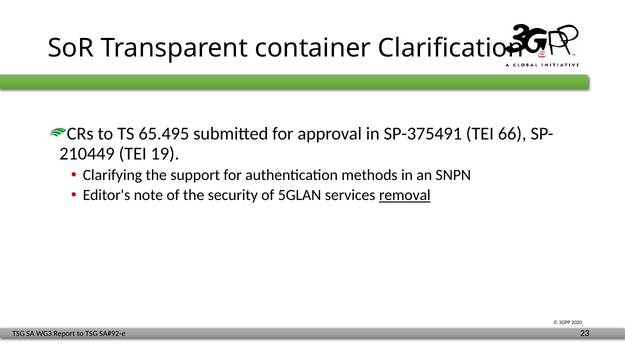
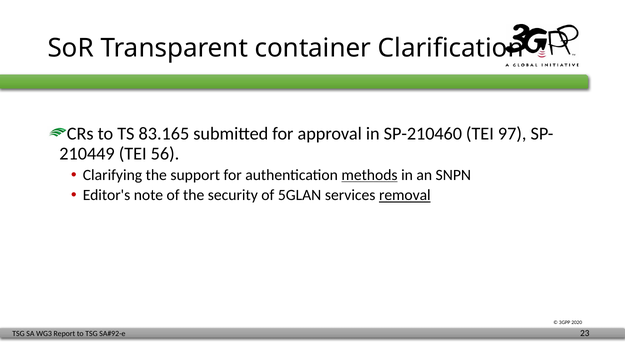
65.495: 65.495 -> 83.165
SP-375491: SP-375491 -> SP-210460
66: 66 -> 97
19: 19 -> 56
methods underline: none -> present
